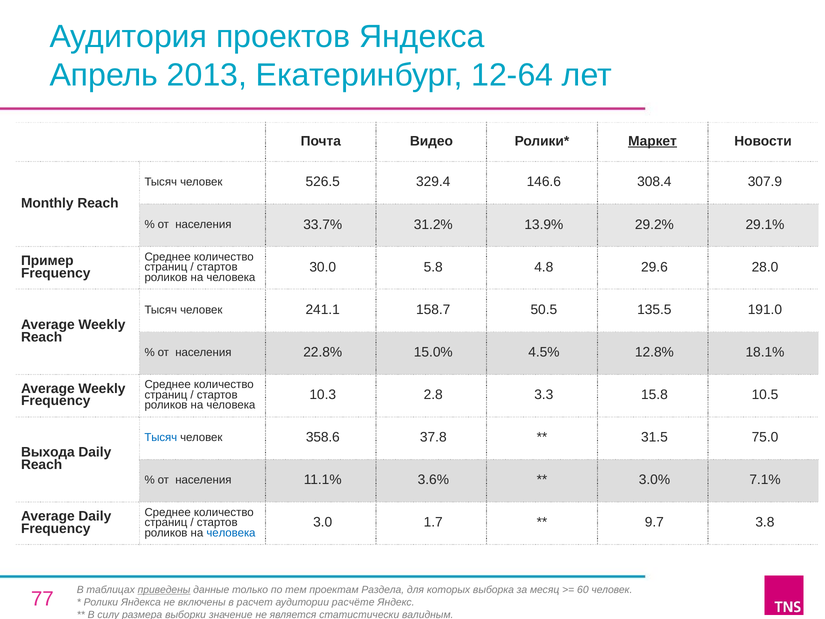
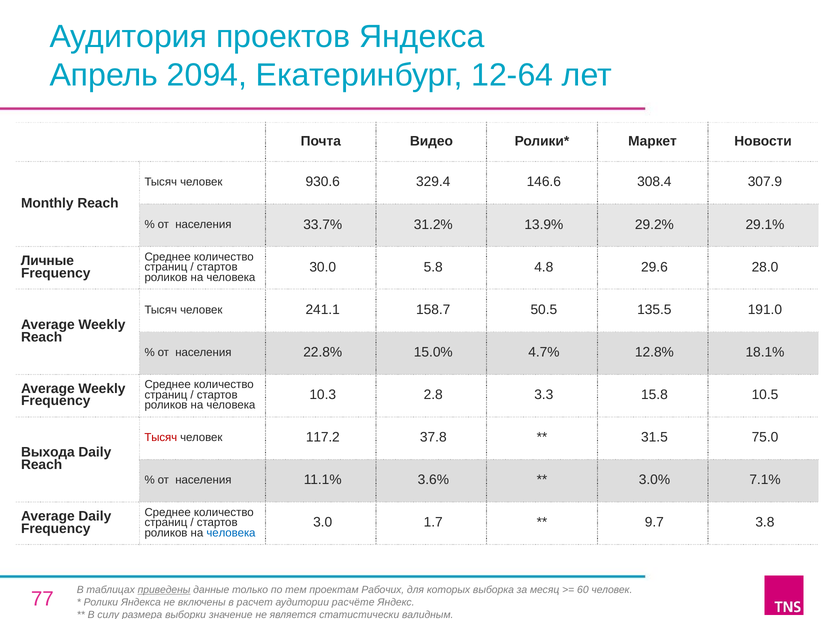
2013: 2013 -> 2094
Маркет underline: present -> none
526.5: 526.5 -> 930.6
Пример: Пример -> Личные
4.5%: 4.5% -> 4.7%
Тысяч at (161, 437) colour: blue -> red
358.6: 358.6 -> 117.2
Раздела: Раздела -> Рабочих
